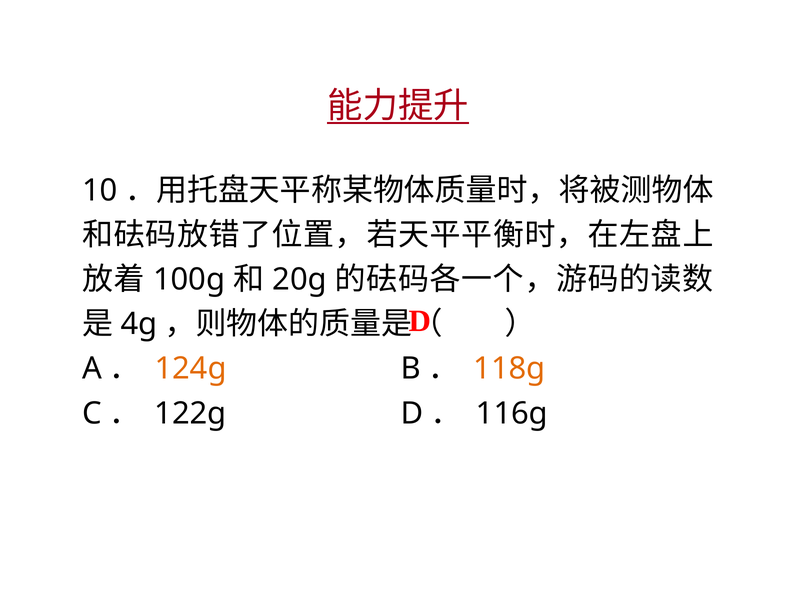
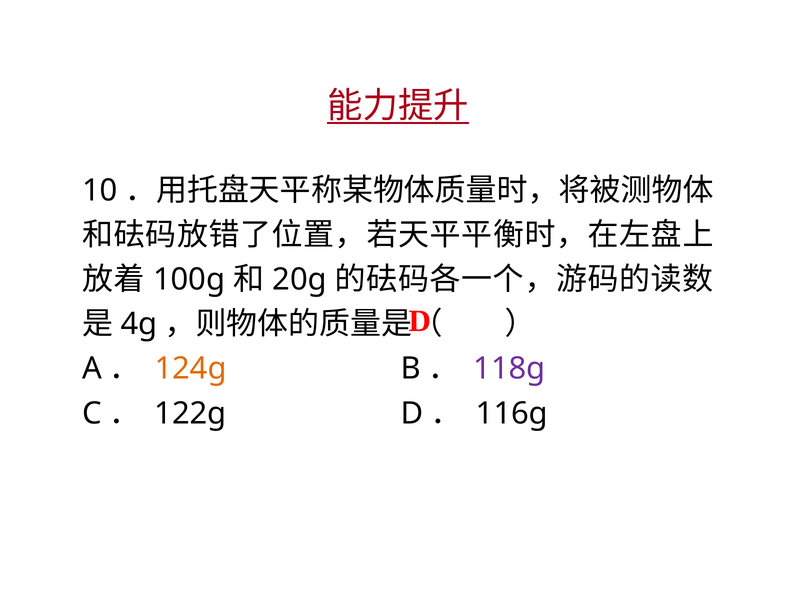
118g colour: orange -> purple
